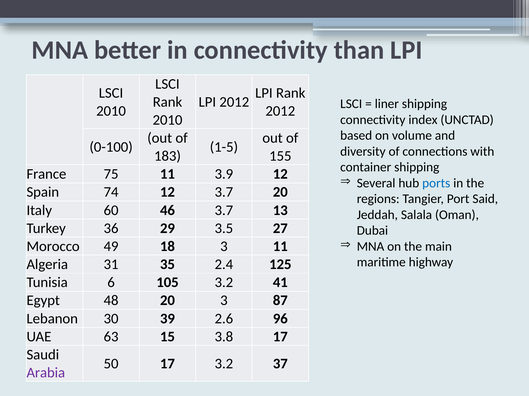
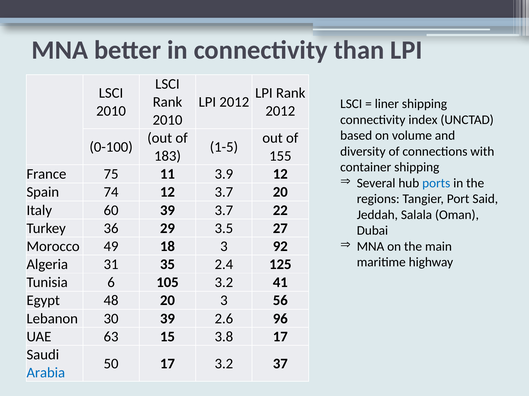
60 46: 46 -> 39
13: 13 -> 22
3 11: 11 -> 92
87: 87 -> 56
Arabia colour: purple -> blue
